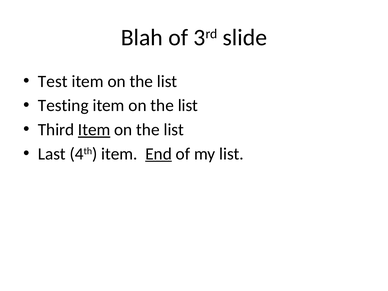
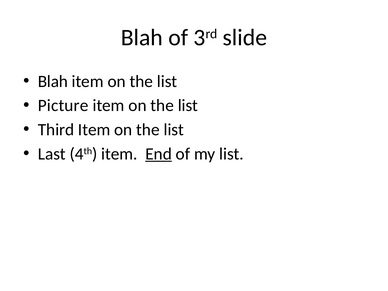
Test at (53, 81): Test -> Blah
Testing: Testing -> Picture
Item at (94, 130) underline: present -> none
